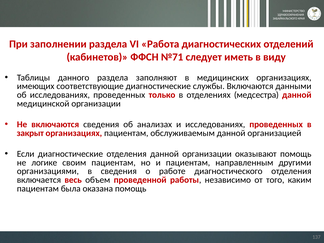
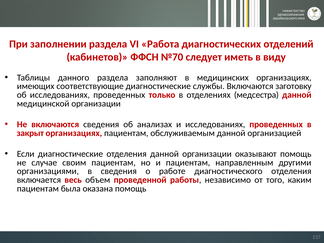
№71: №71 -> №70
данными: данными -> заготовку
логике: логике -> случае
